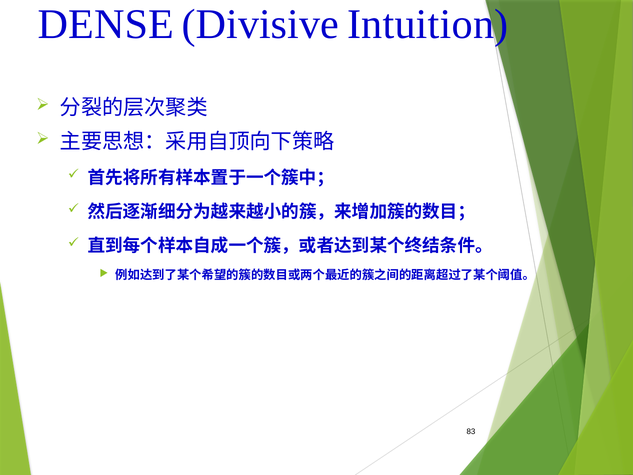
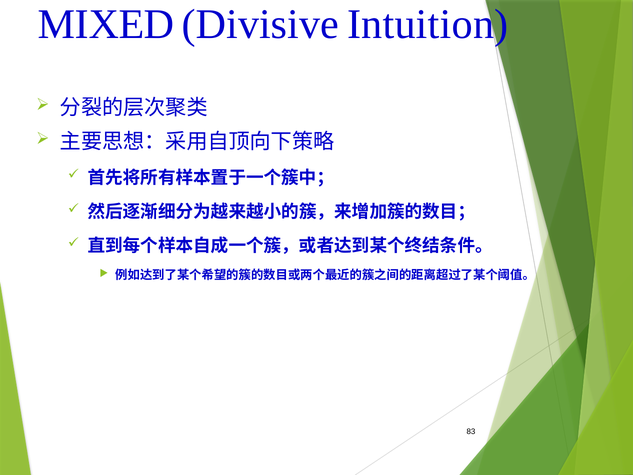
DENSE: DENSE -> MIXED
